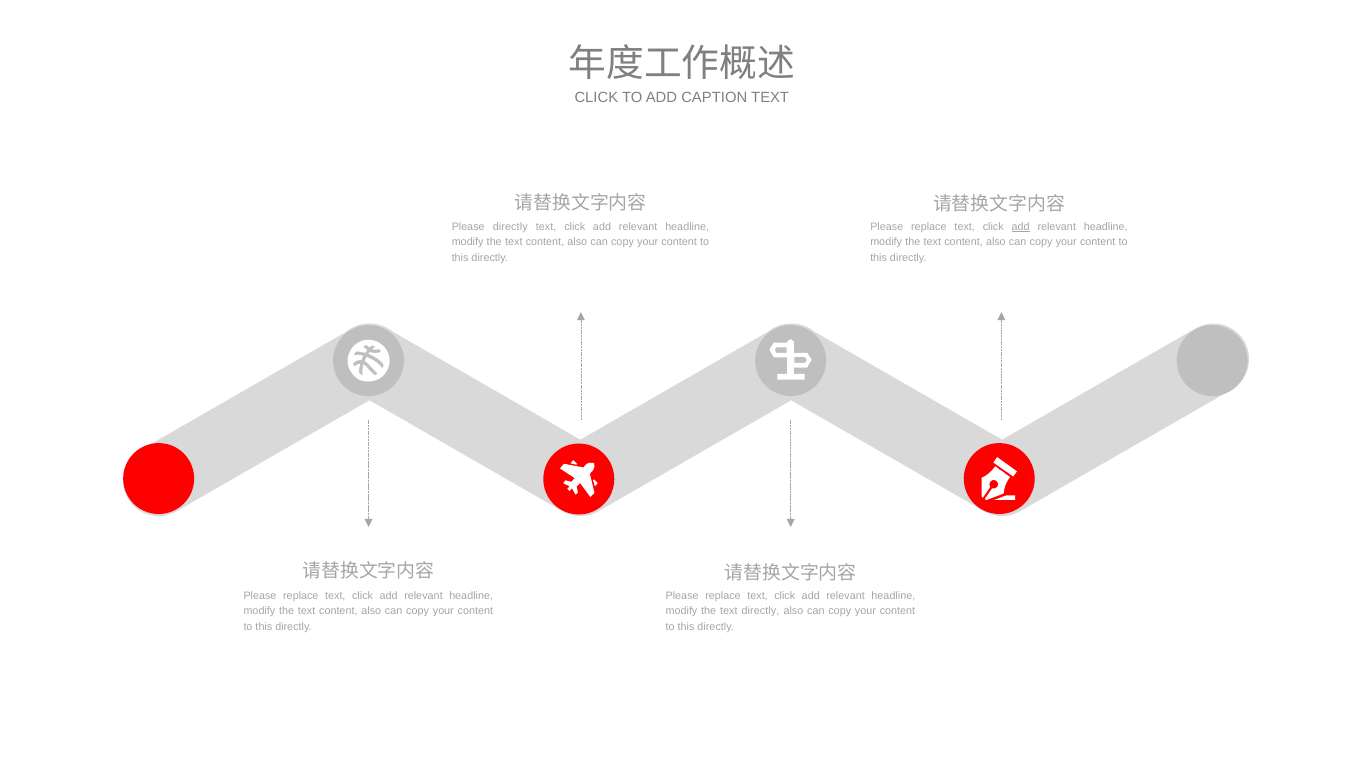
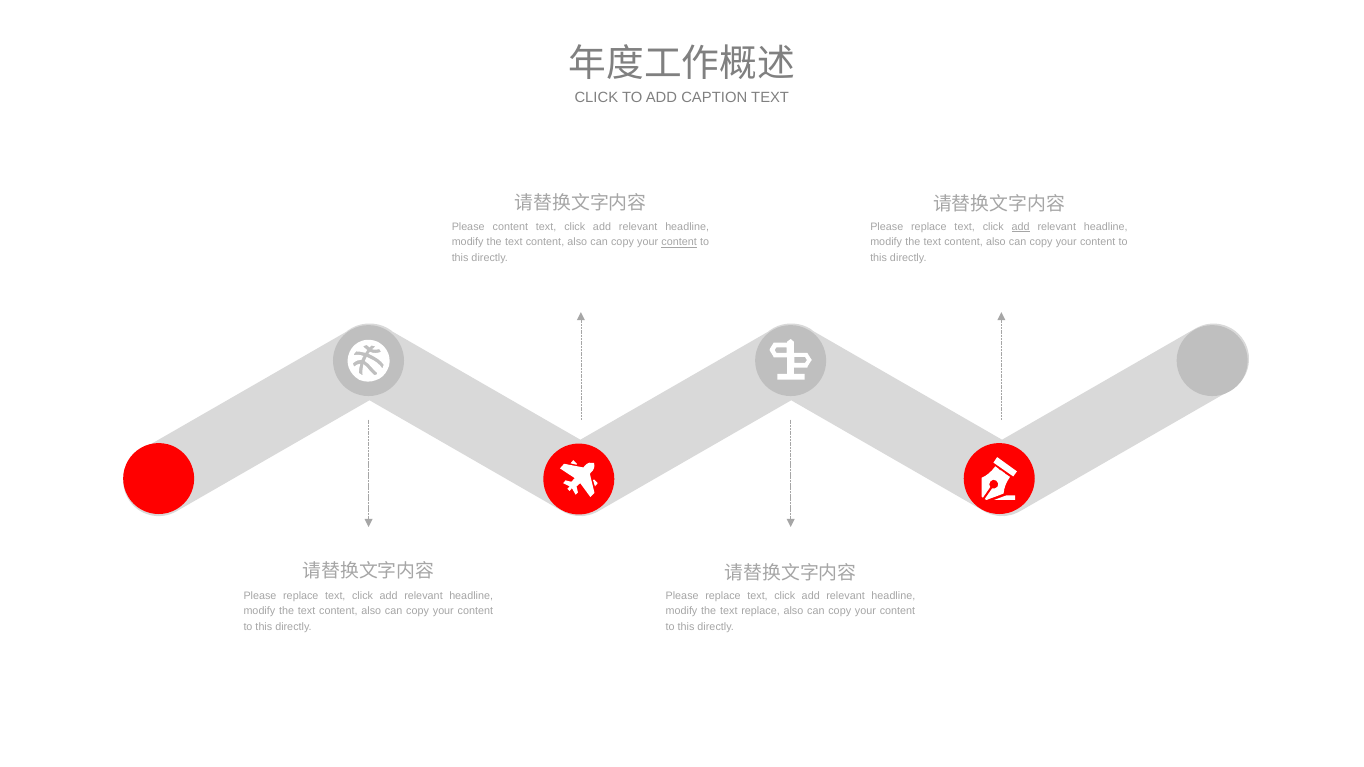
Please directly: directly -> content
content at (679, 242) underline: none -> present
text directly: directly -> replace
